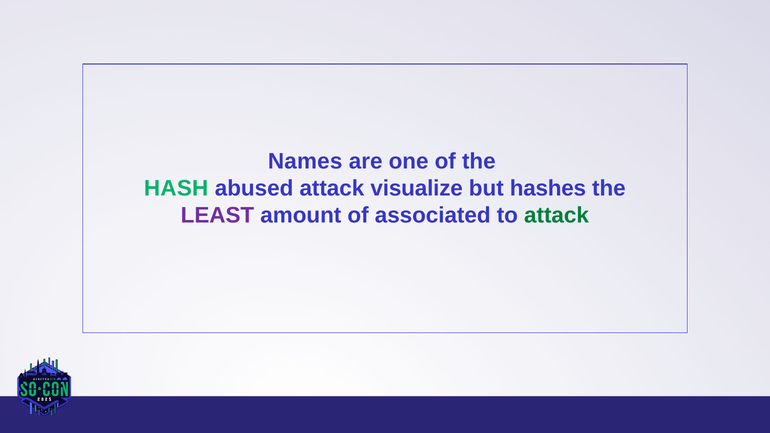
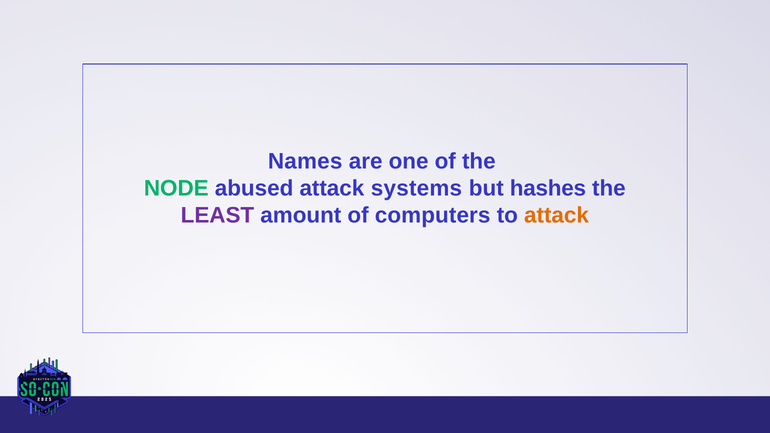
HASH: HASH -> NODE
visualize: visualize -> systems
associated: associated -> computers
attack at (557, 215) colour: green -> orange
